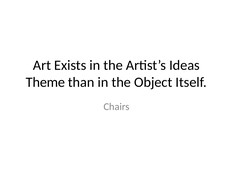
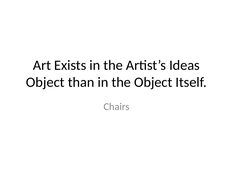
Theme at (45, 83): Theme -> Object
